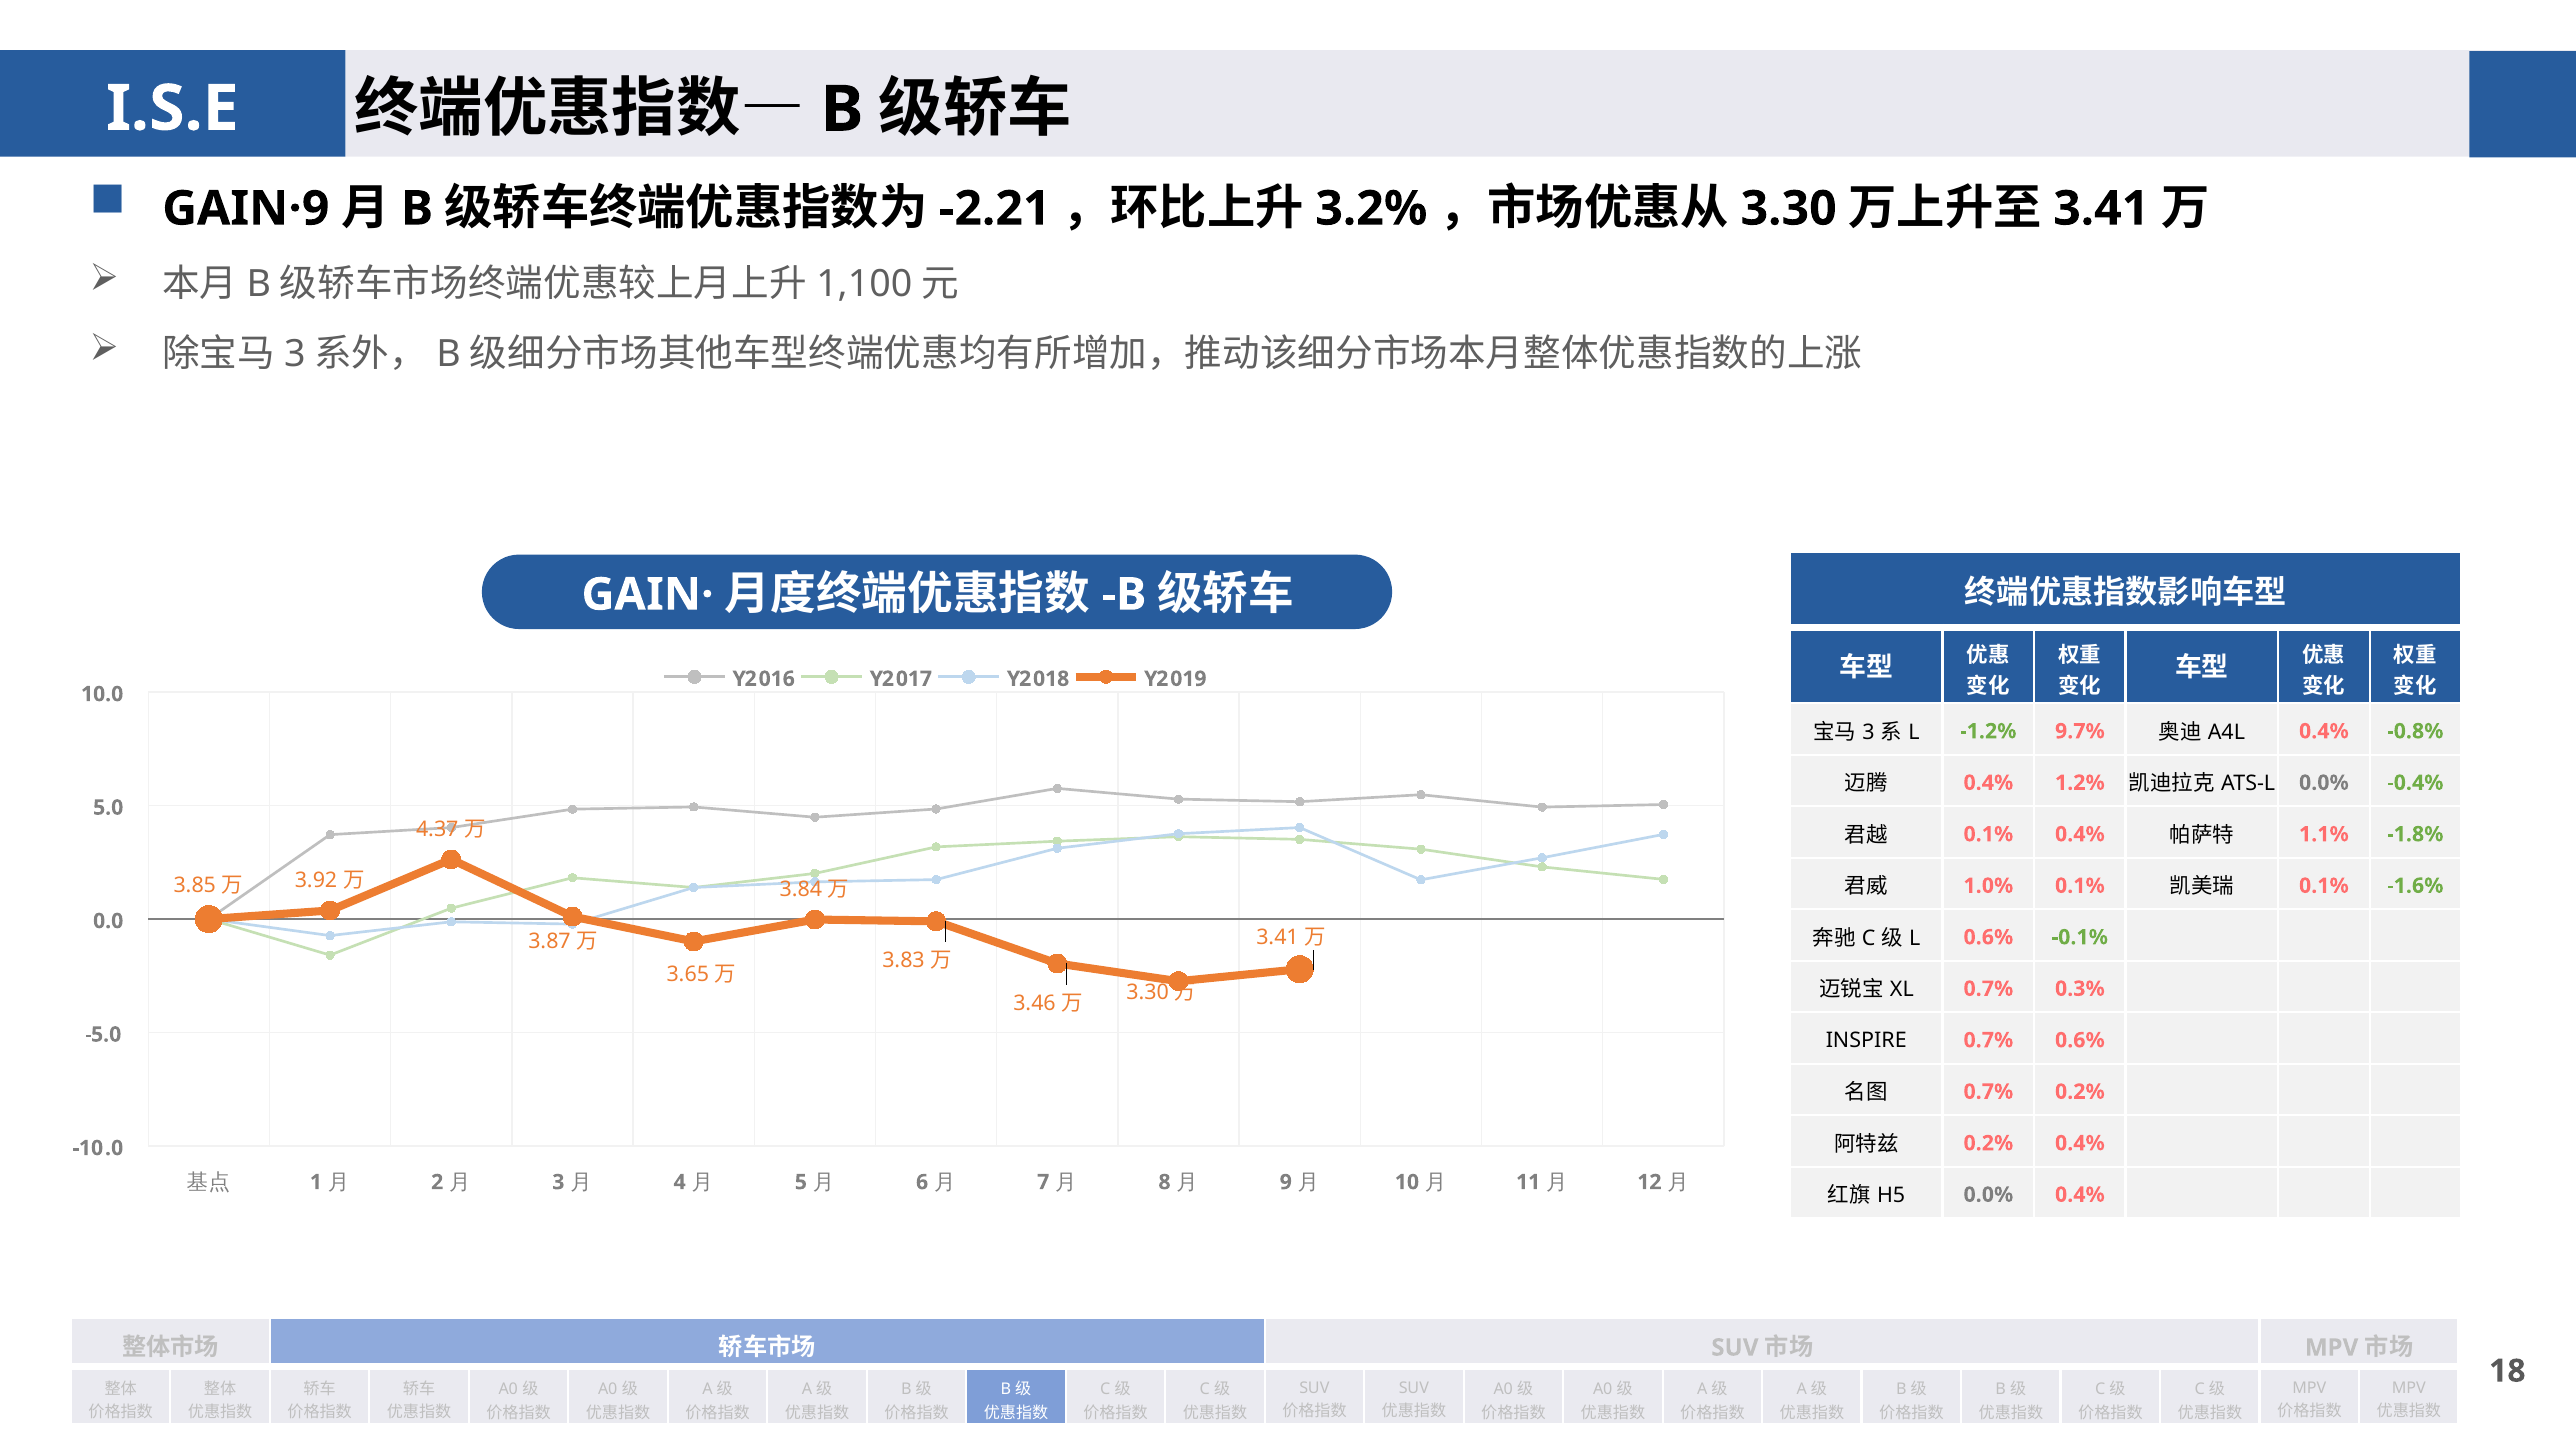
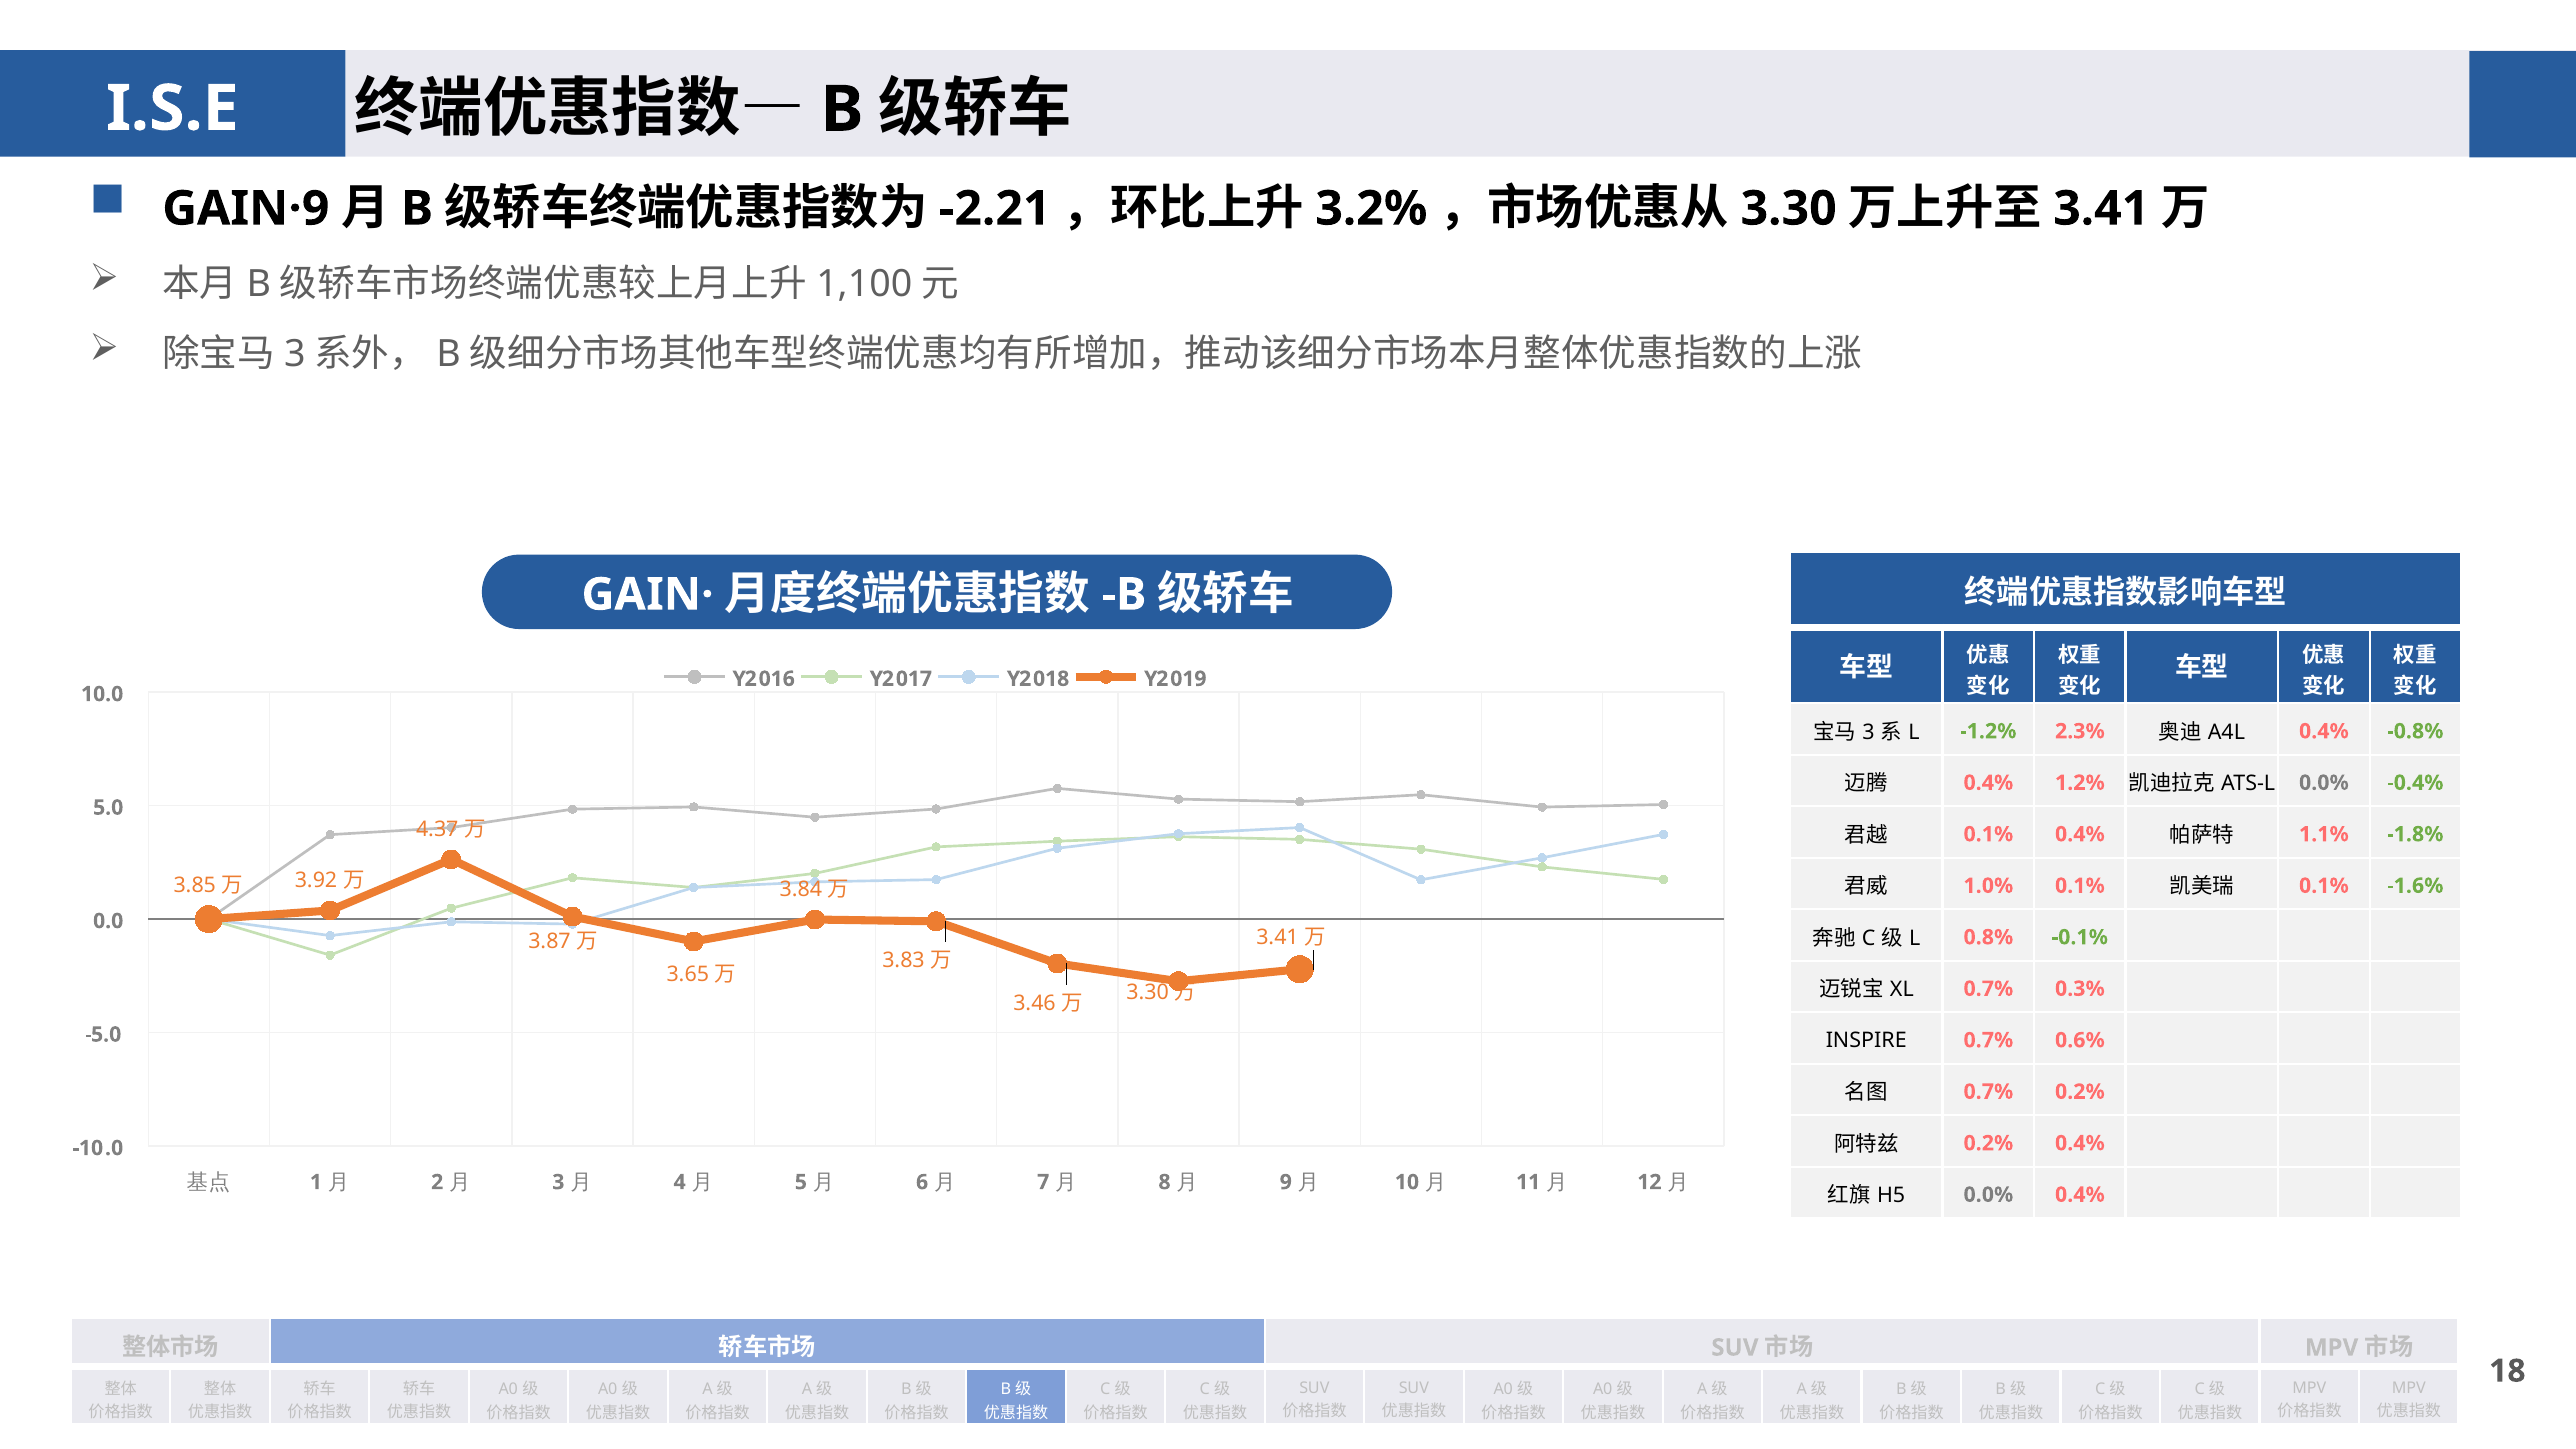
9.7%: 9.7% -> 2.3%
0.6% at (1988, 937): 0.6% -> 0.8%
